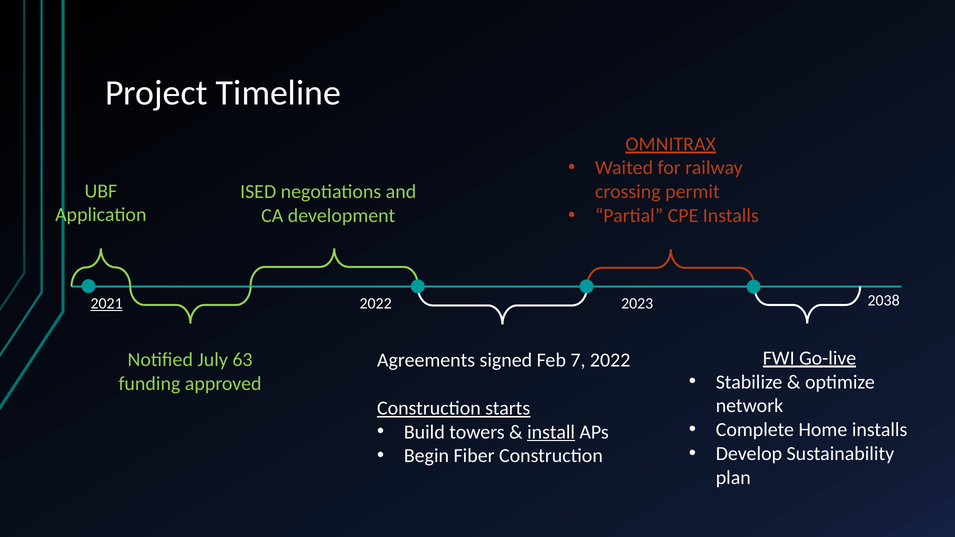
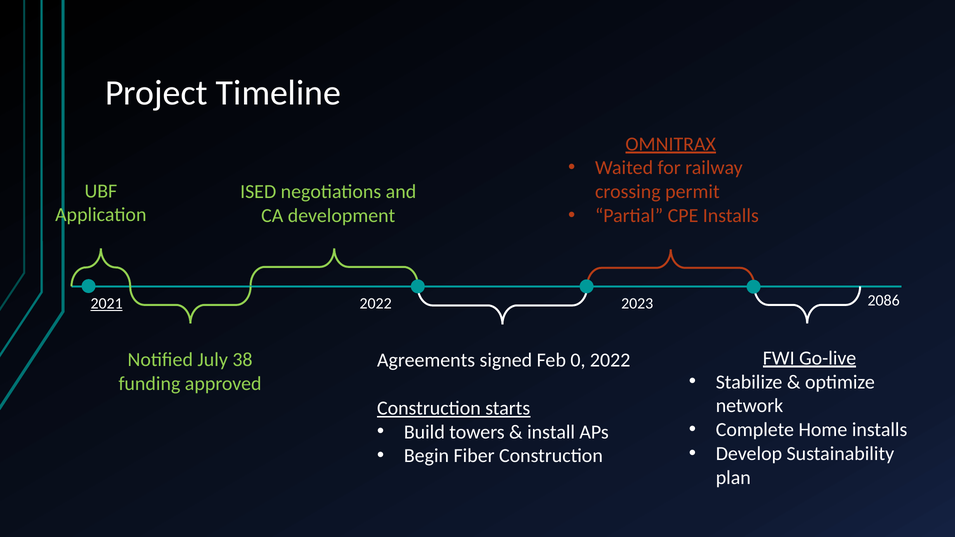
2038: 2038 -> 2086
63: 63 -> 38
7: 7 -> 0
install underline: present -> none
